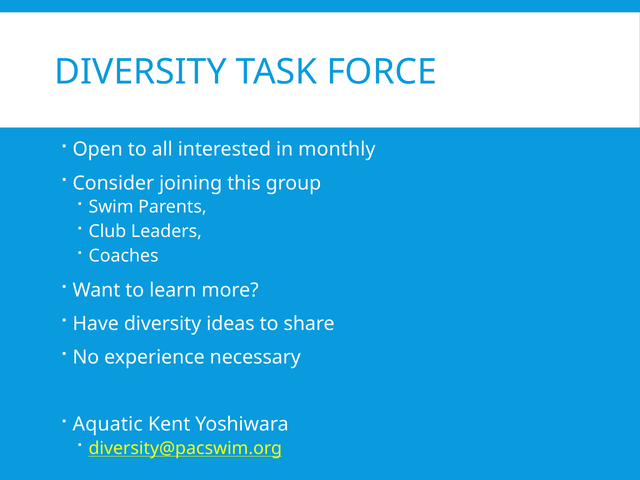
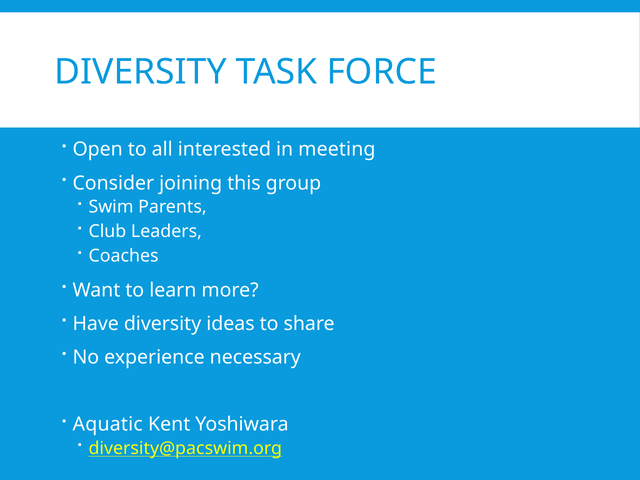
monthly: monthly -> meeting
